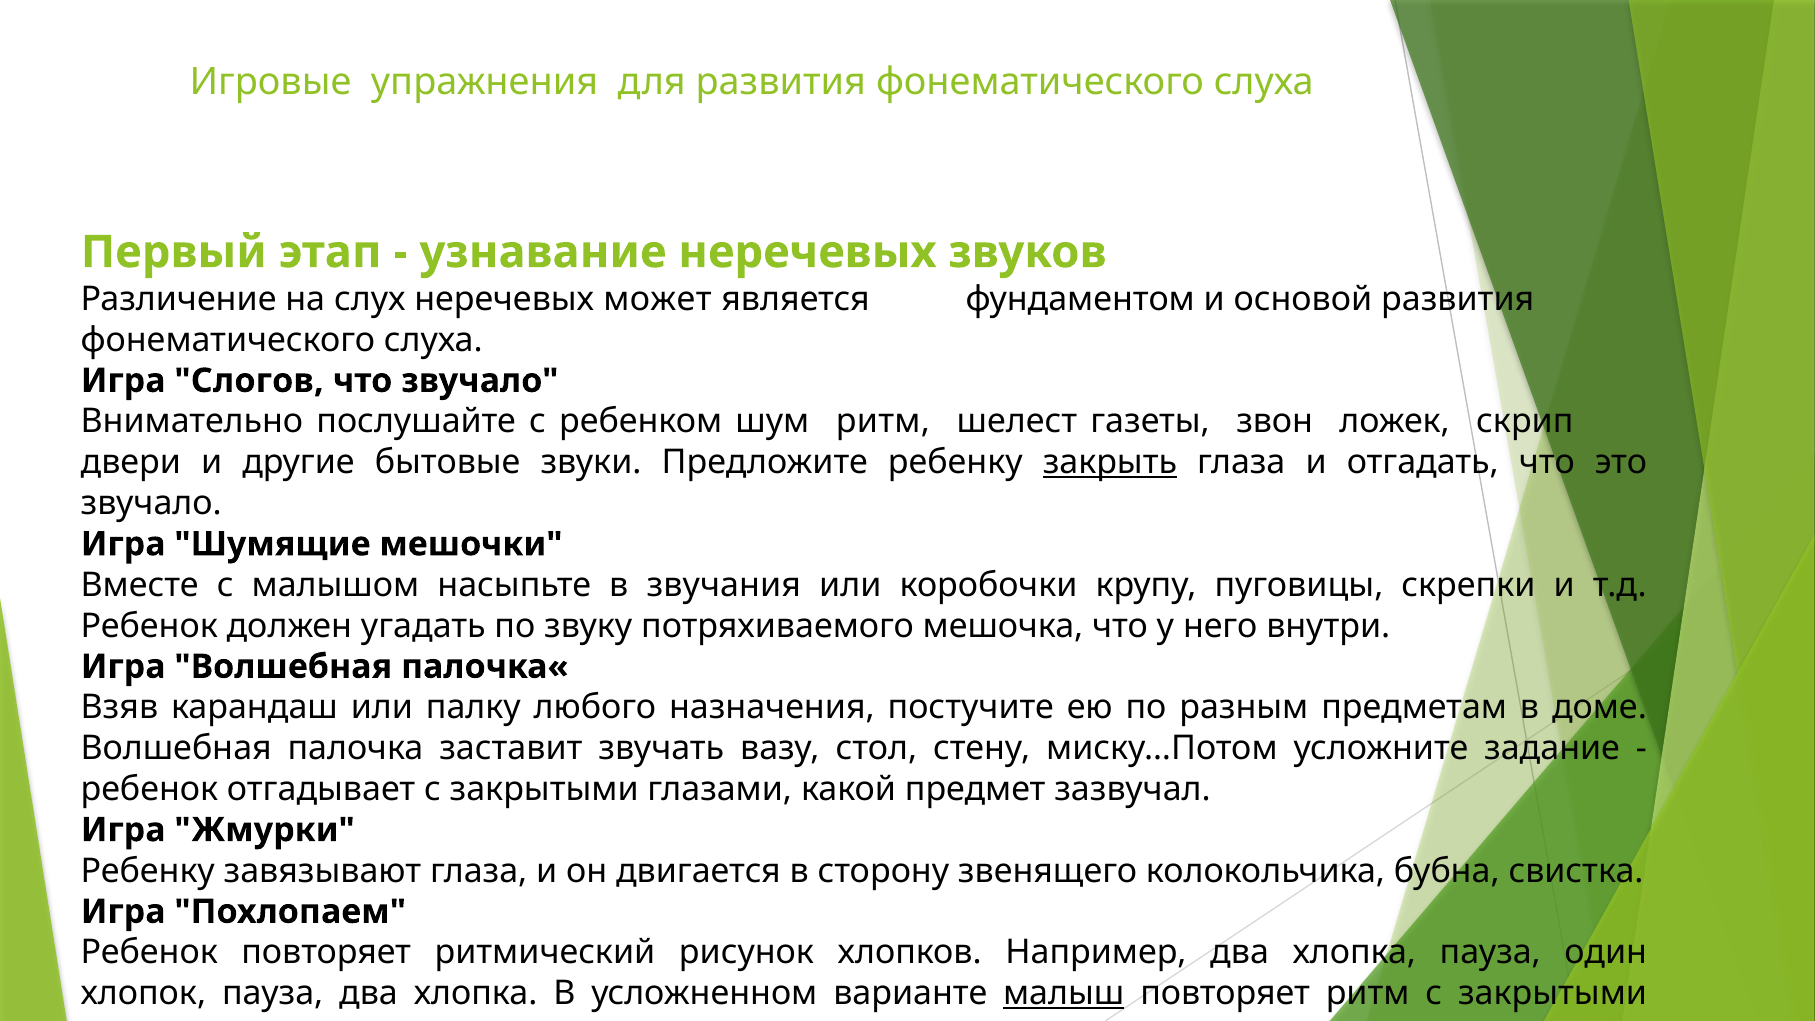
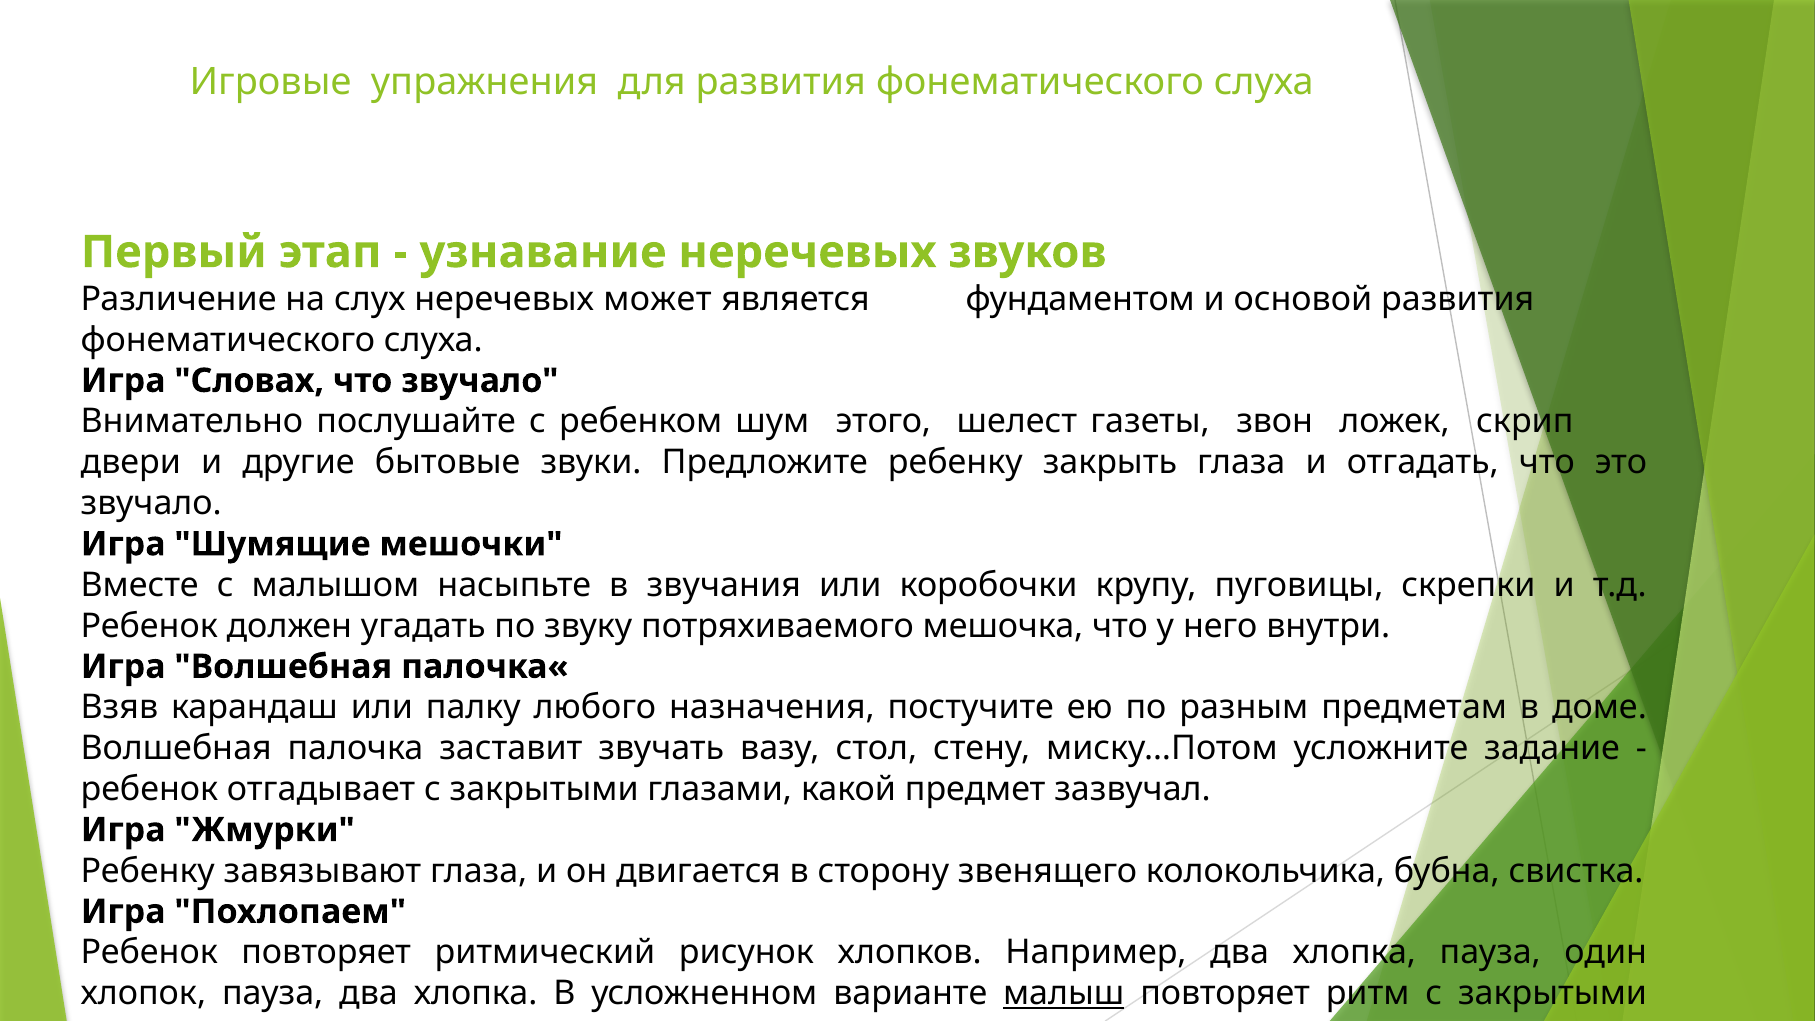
Слогов: Слогов -> Словах
шум ритм: ритм -> этого
закрыть underline: present -> none
